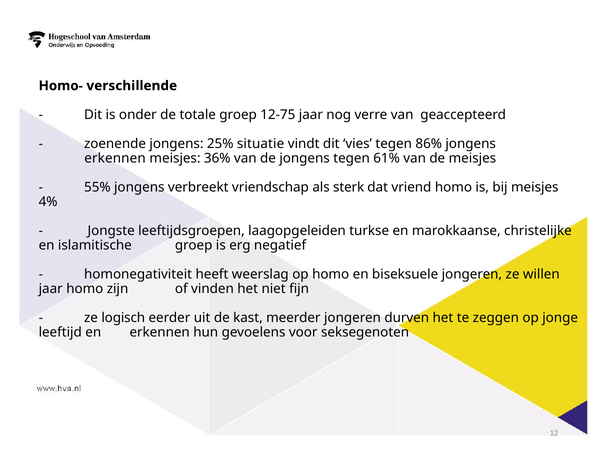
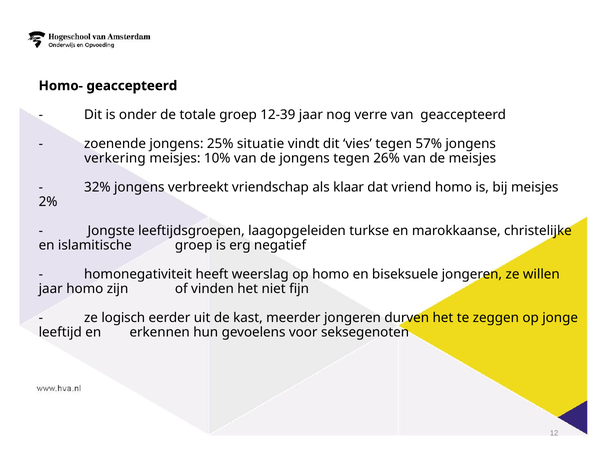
Homo- verschillende: verschillende -> geaccepteerd
12-75: 12-75 -> 12-39
86%: 86% -> 57%
erkennen at (115, 158): erkennen -> verkering
36%: 36% -> 10%
61%: 61% -> 26%
55%: 55% -> 32%
sterk: sterk -> klaar
4%: 4% -> 2%
